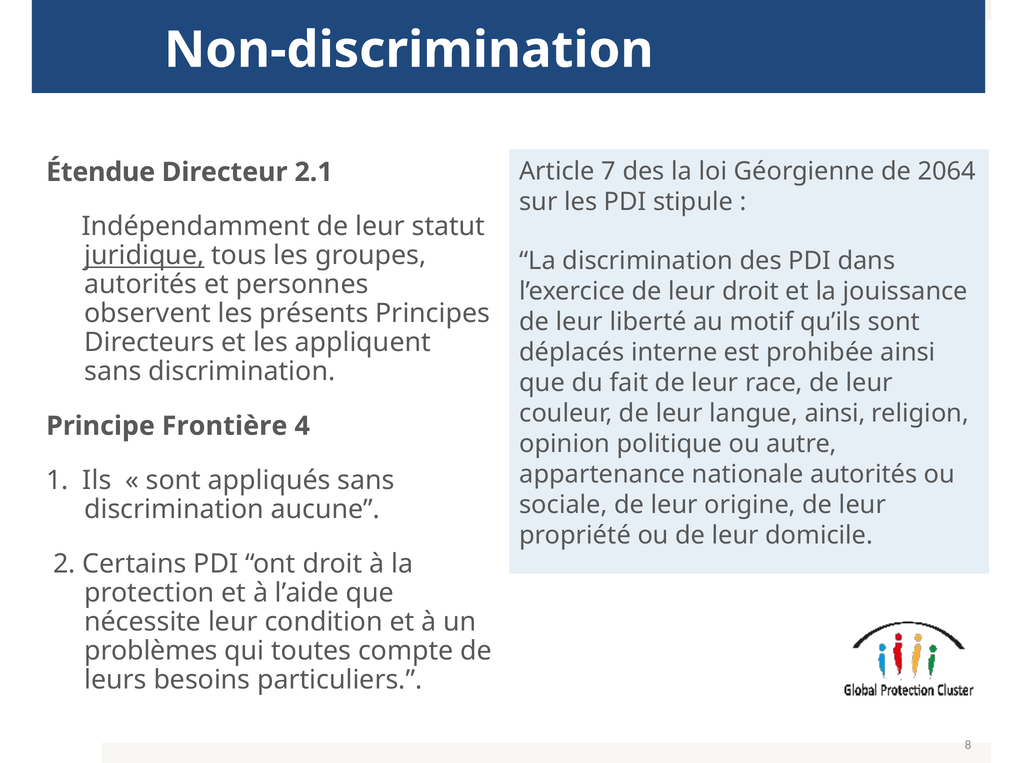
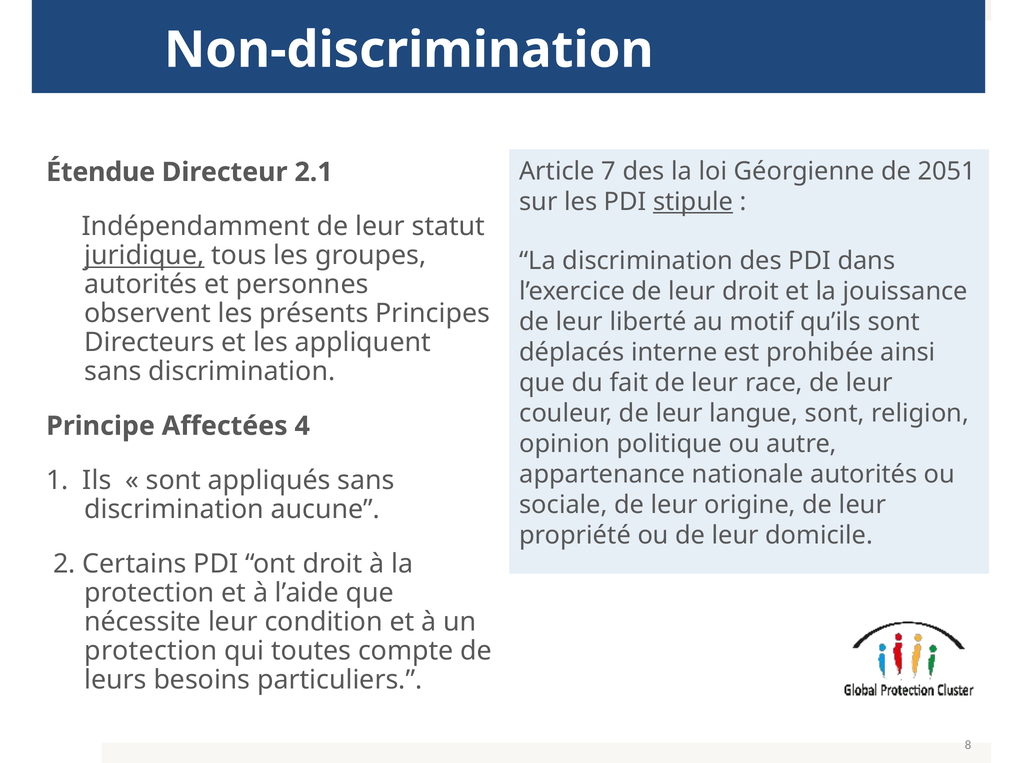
2064: 2064 -> 2051
stipule underline: none -> present
langue ainsi: ainsi -> sont
Frontière: Frontière -> Affectées
problèmes at (151, 651): problèmes -> protection
